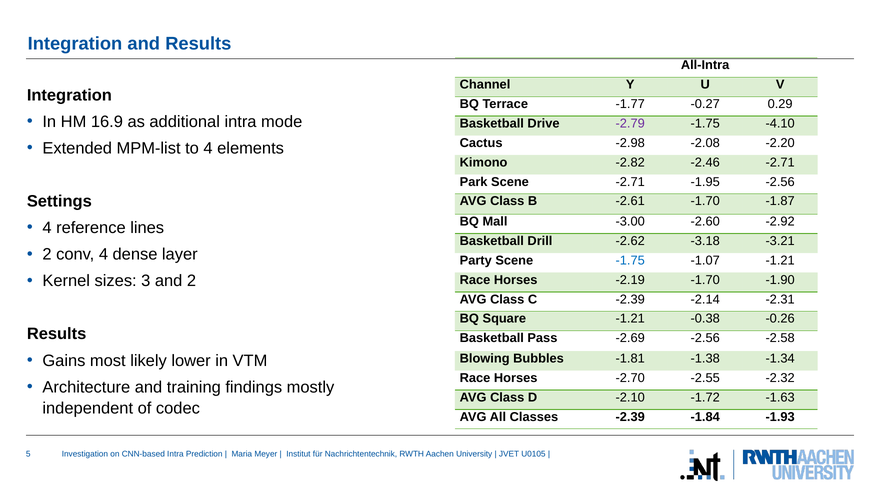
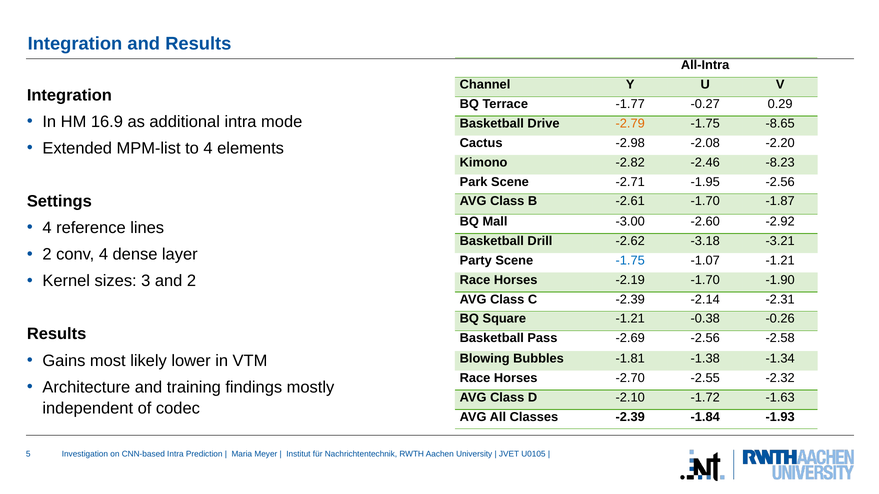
-2.79 colour: purple -> orange
-4.10: -4.10 -> -8.65
-2.46 -2.71: -2.71 -> -8.23
